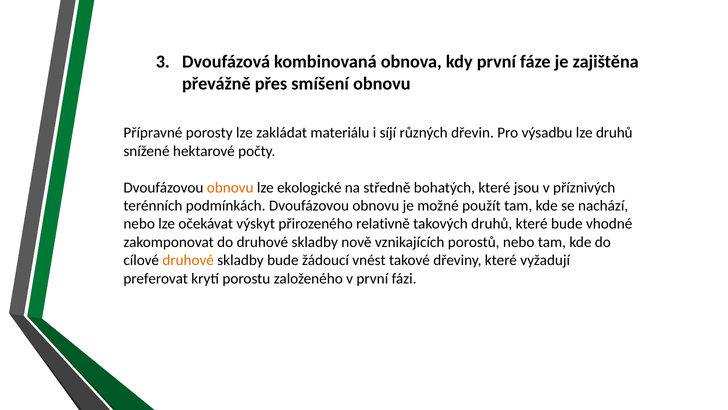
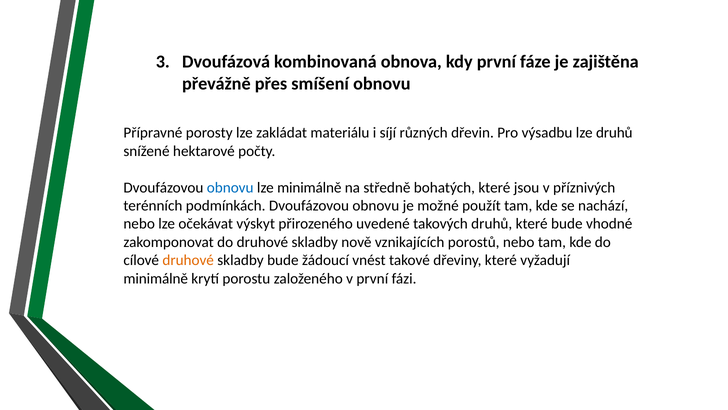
obnovu at (230, 187) colour: orange -> blue
lze ekologické: ekologické -> minimálně
relativně: relativně -> uvedené
preferovat at (156, 278): preferovat -> minimálně
